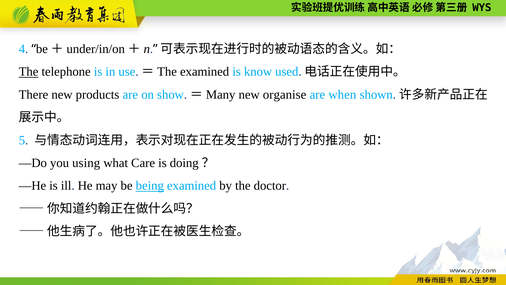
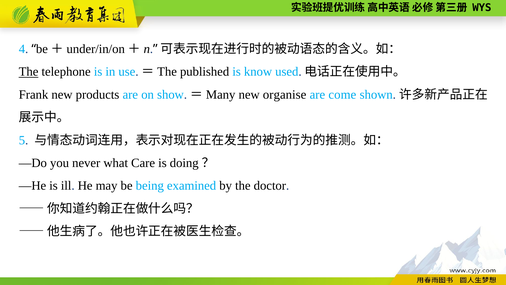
use.＝The examined: examined -> published
There: There -> Frank
when: when -> come
using: using -> never
being underline: present -> none
